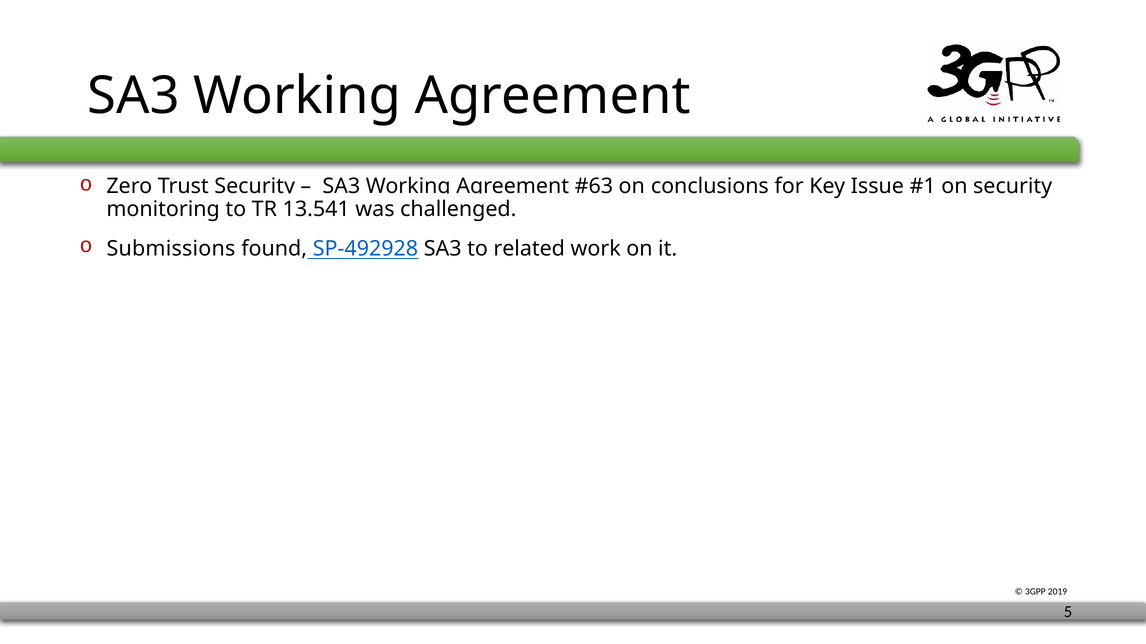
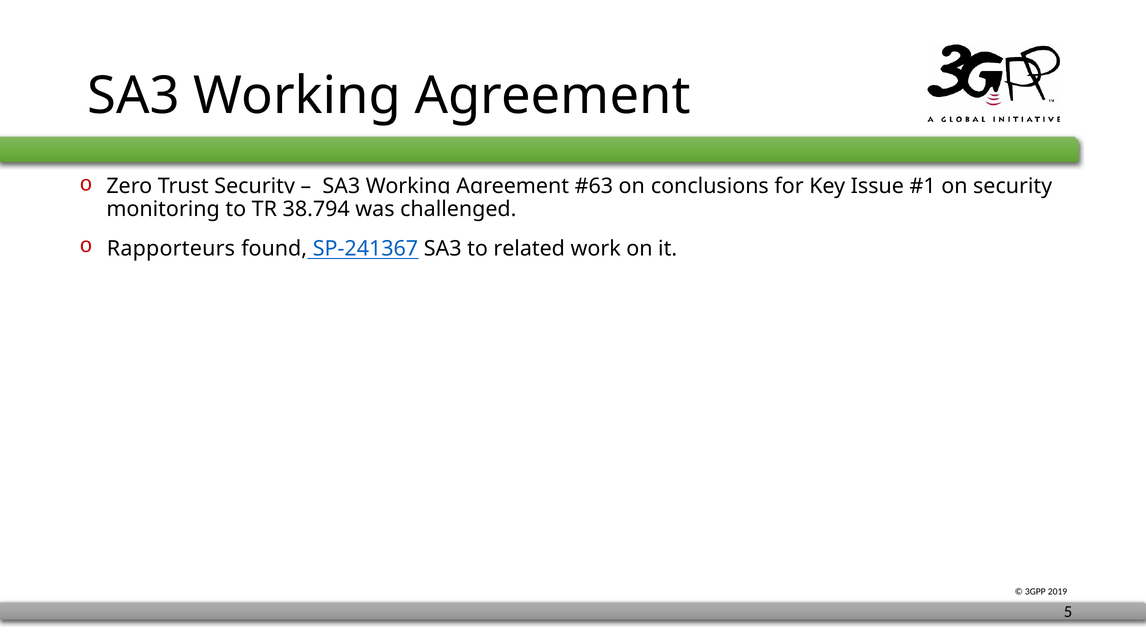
13.541: 13.541 -> 38.794
Submissions: Submissions -> Rapporteurs
SP-492928: SP-492928 -> SP-241367
